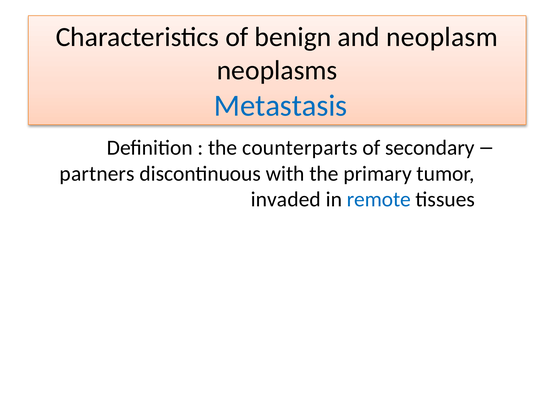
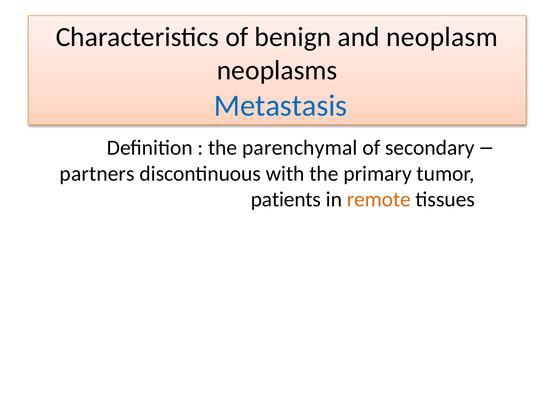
counterparts: counterparts -> parenchymal
invaded: invaded -> patients
remote colour: blue -> orange
